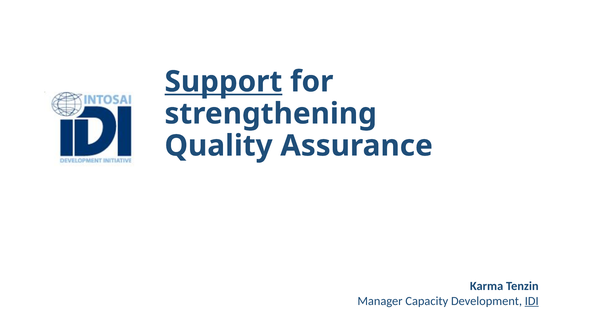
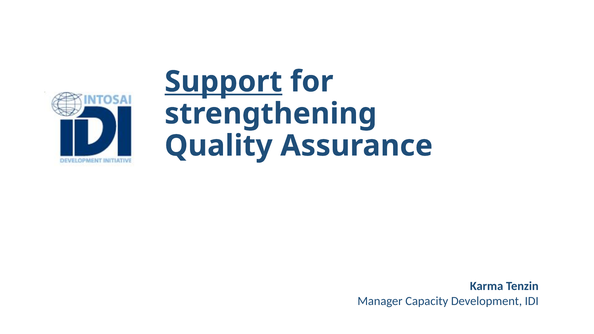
IDI underline: present -> none
